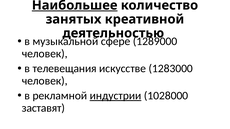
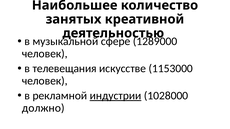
Наибольшее underline: present -> none
1283000: 1283000 -> 1153000
заставят: заставят -> должно
